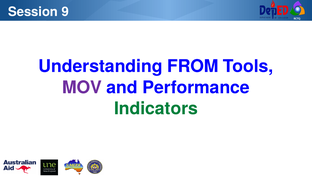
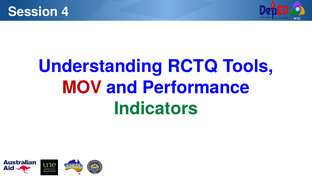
9: 9 -> 4
Understanding FROM: FROM -> RCTQ
MOV colour: purple -> red
